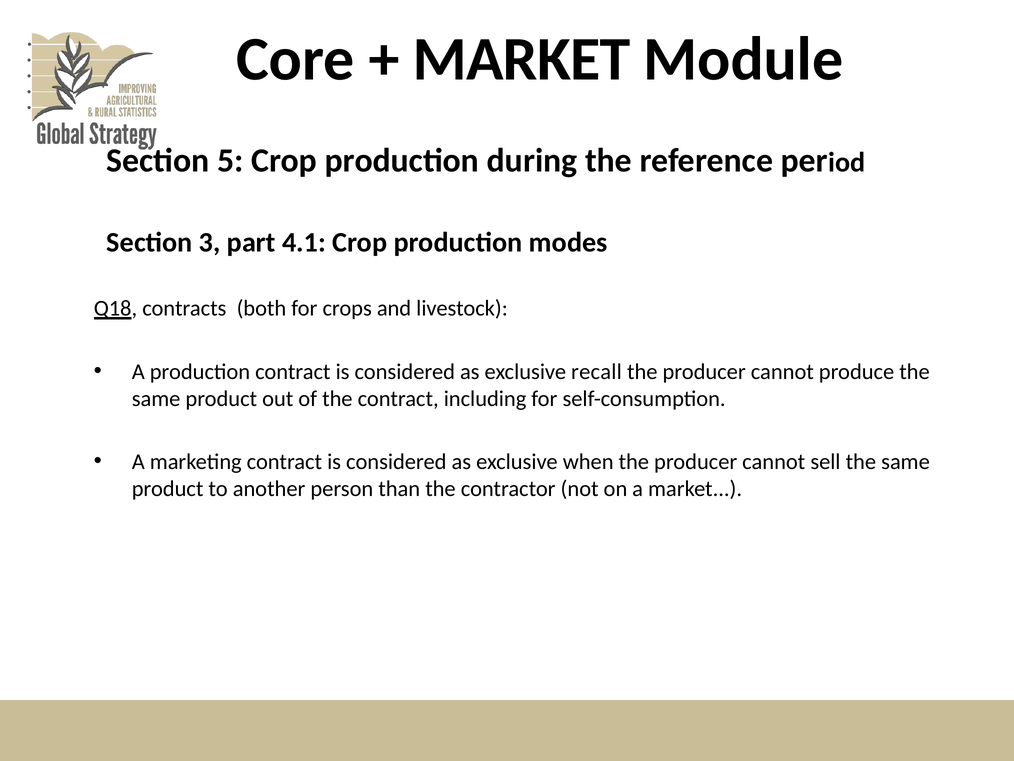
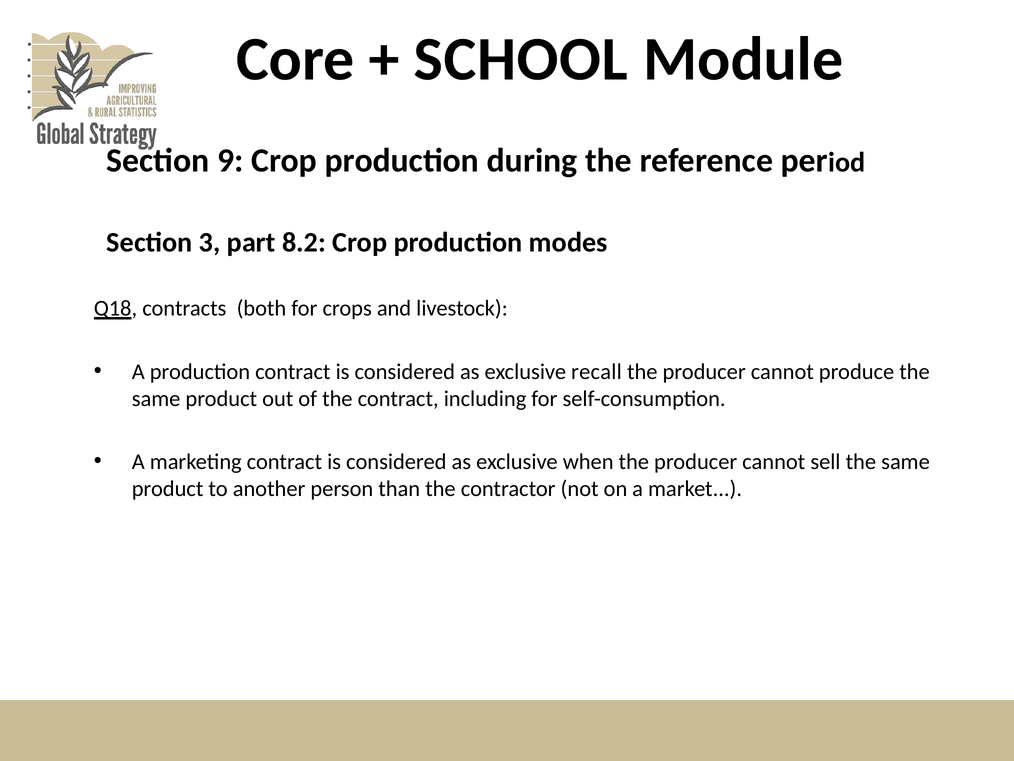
MARKET at (522, 59): MARKET -> SCHOOL
5: 5 -> 9
4.1: 4.1 -> 8.2
